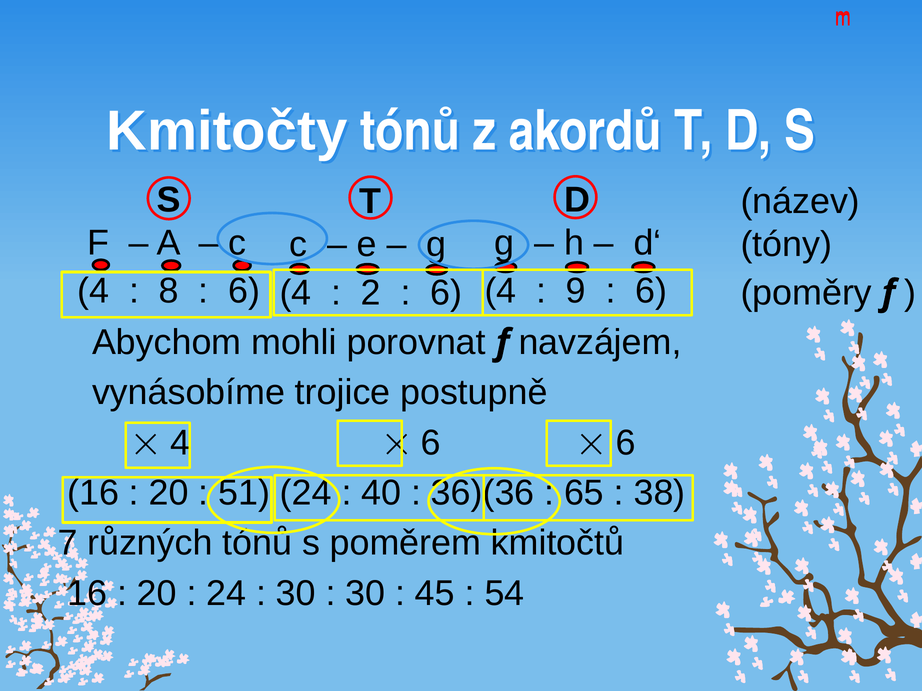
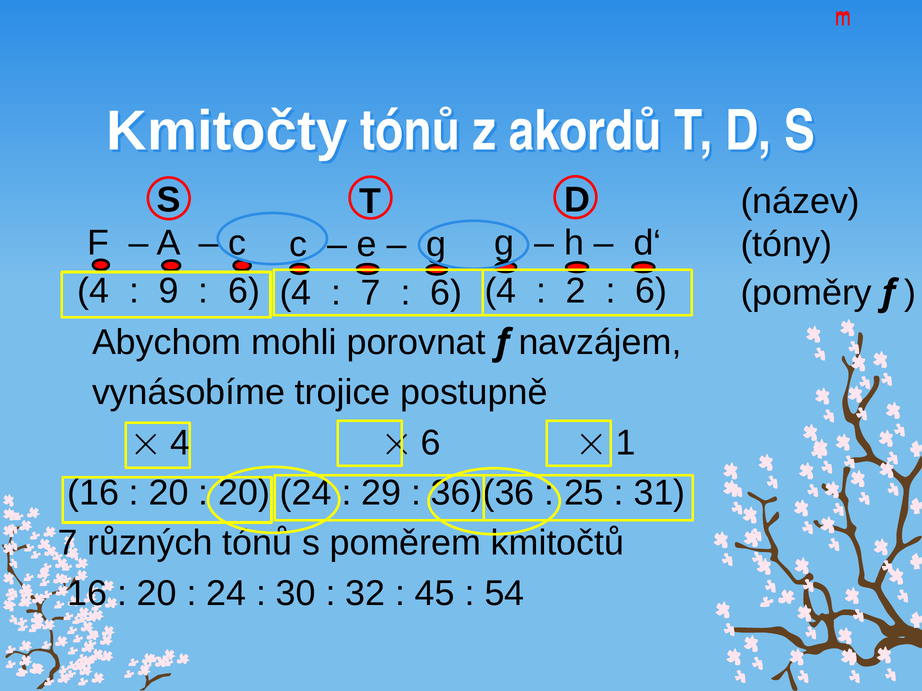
9: 9 -> 2
8: 8 -> 9
2 at (371, 293): 2 -> 7
6 at (626, 443): 6 -> 1
51 at (244, 493): 51 -> 20
40: 40 -> 29
65: 65 -> 25
38: 38 -> 31
30 at (365, 594): 30 -> 32
